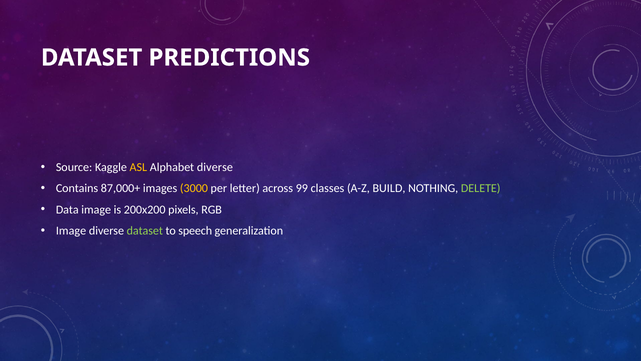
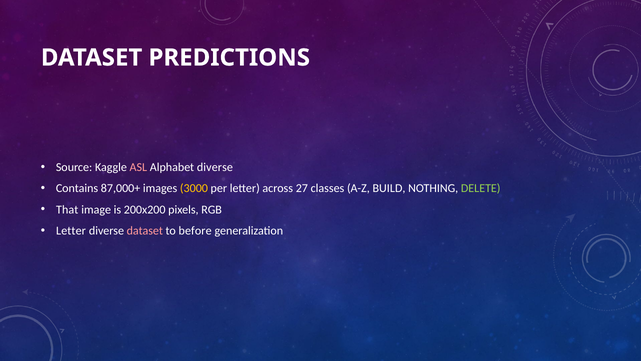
ASL colour: yellow -> pink
99: 99 -> 27
Data: Data -> That
Image at (71, 230): Image -> Letter
dataset at (145, 230) colour: light green -> pink
speech: speech -> before
